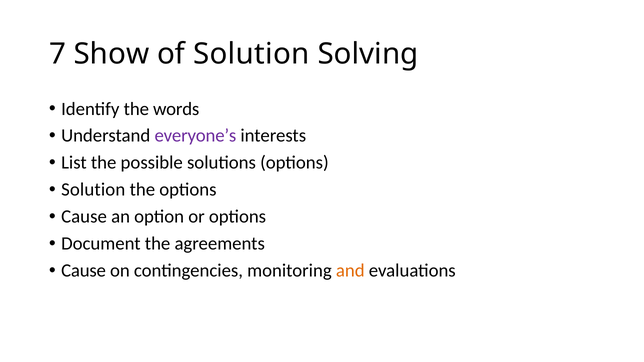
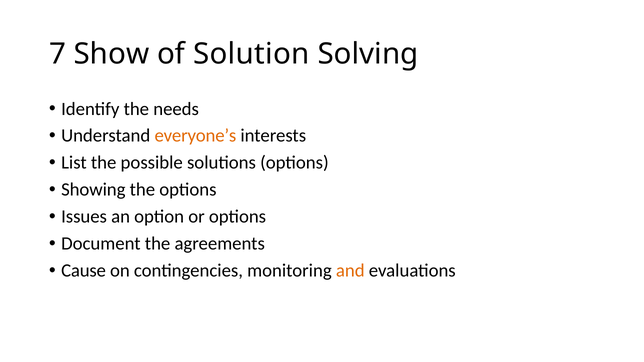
words: words -> needs
everyone’s colour: purple -> orange
Solution at (93, 190): Solution -> Showing
Cause at (84, 217): Cause -> Issues
